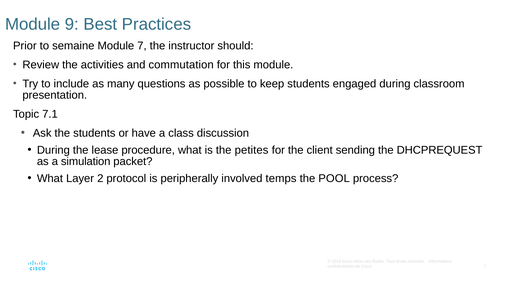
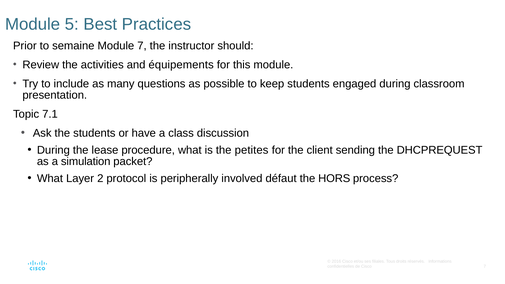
9: 9 -> 5
commutation: commutation -> équipements
temps: temps -> défaut
POOL: POOL -> HORS
